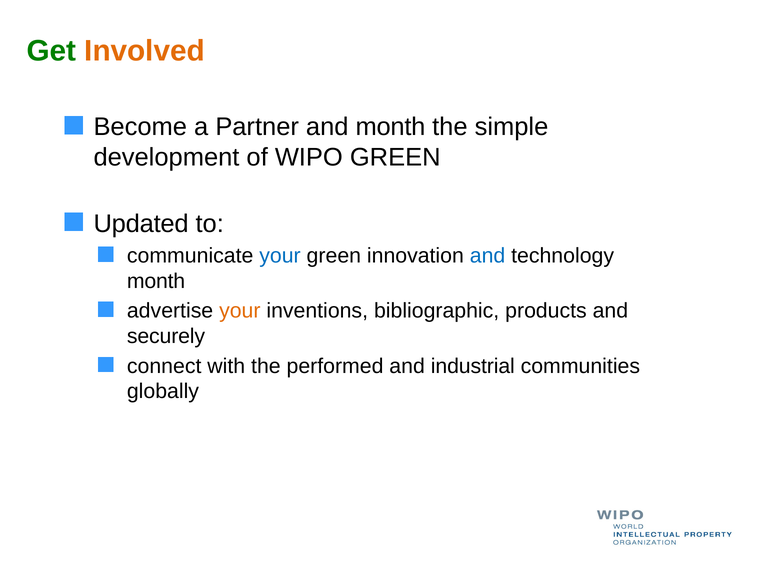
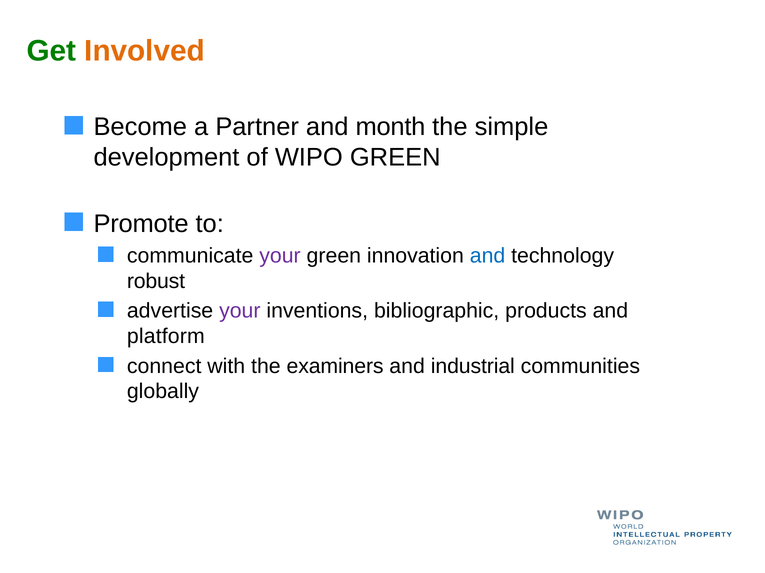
Updated: Updated -> Promote
your at (280, 256) colour: blue -> purple
month at (156, 281): month -> robust
your at (240, 311) colour: orange -> purple
securely: securely -> platform
performed: performed -> examiners
